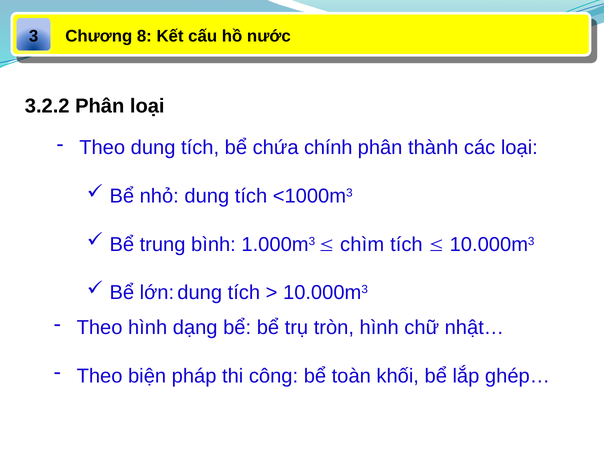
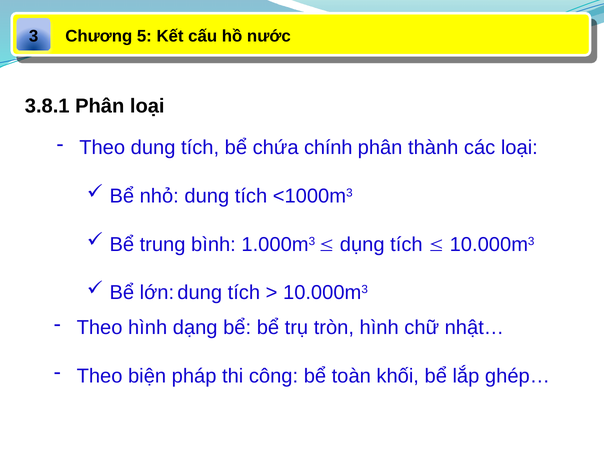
8: 8 -> 5
3.2.2: 3.2.2 -> 3.8.1
chìm: chìm -> dụng
